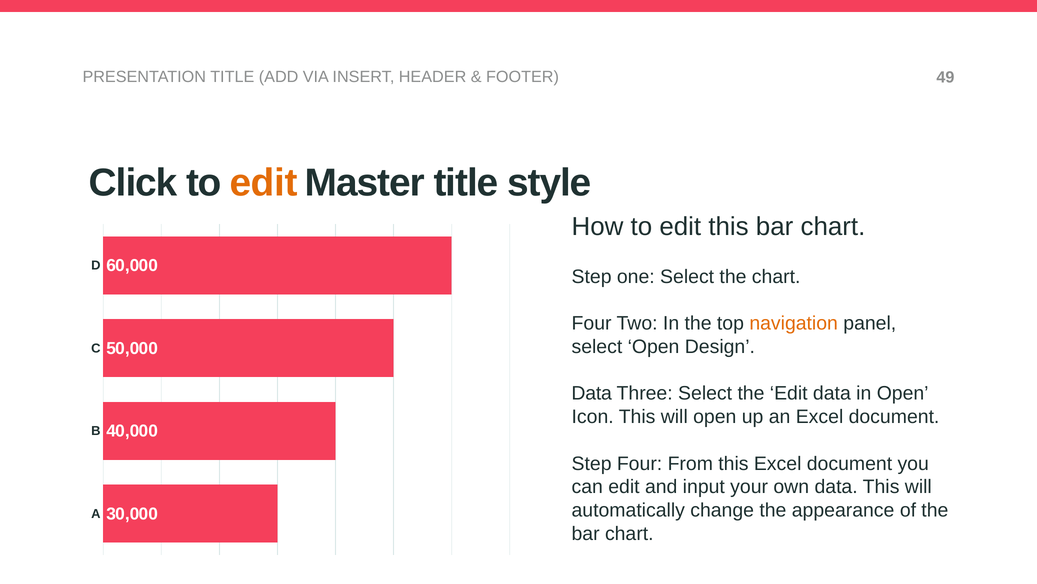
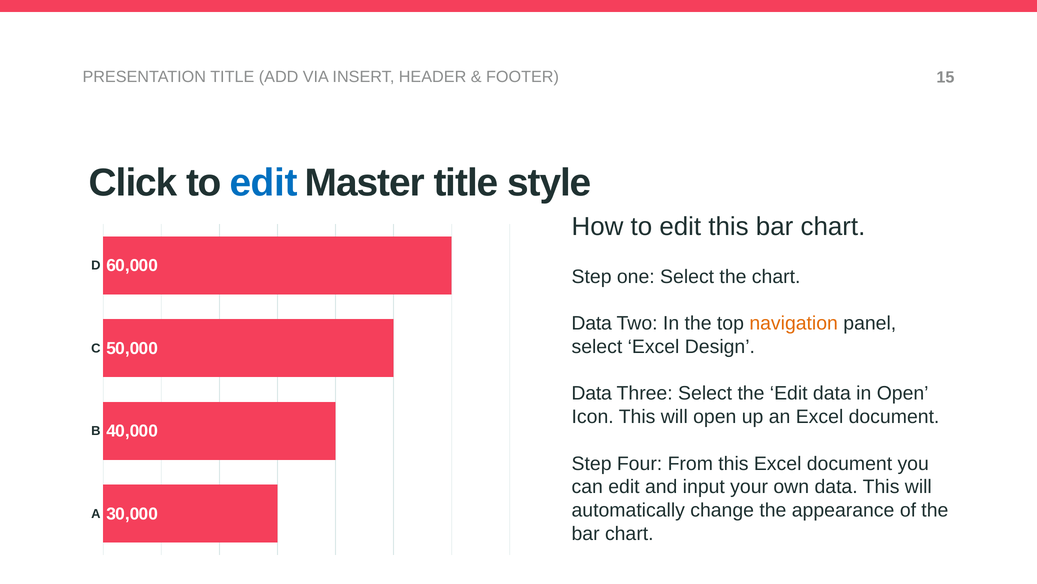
49: 49 -> 15
edit at (264, 183) colour: orange -> blue
Four at (592, 323): Four -> Data
select Open: Open -> Excel
